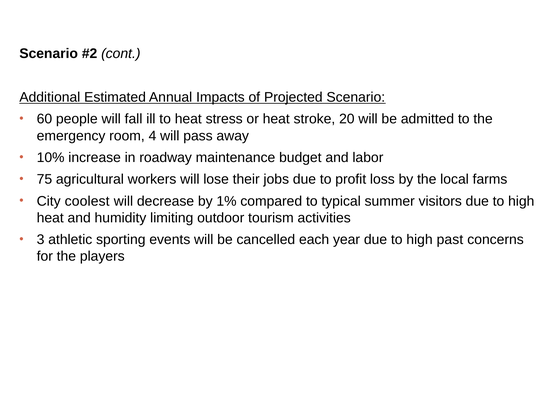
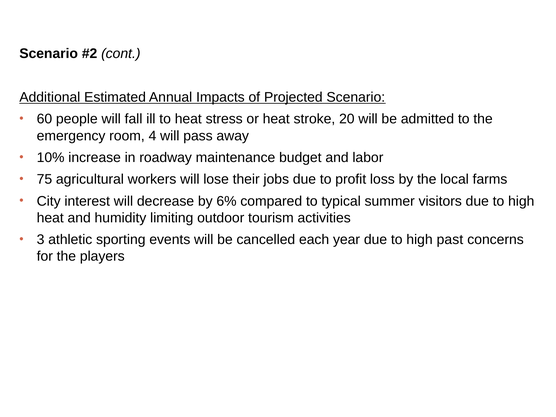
coolest: coolest -> interest
1%: 1% -> 6%
